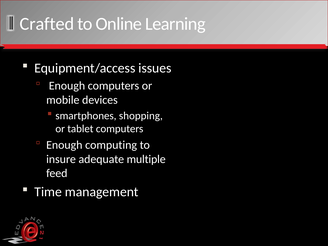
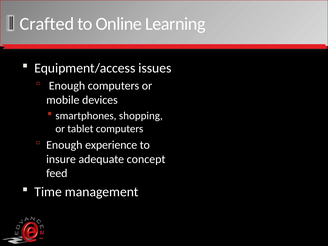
computing: computing -> experience
multiple: multiple -> concept
